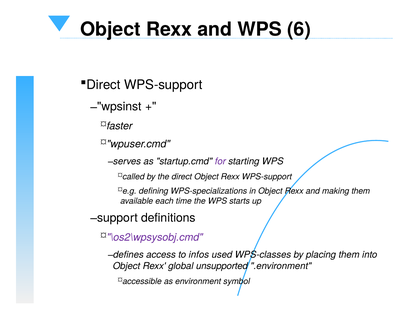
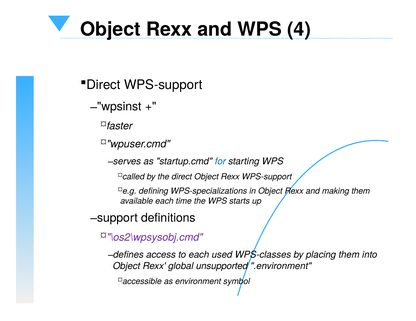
6: 6 -> 4
for colour: purple -> blue
to infos: infos -> each
